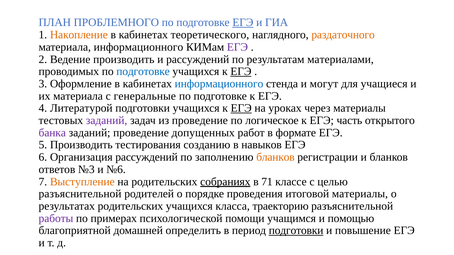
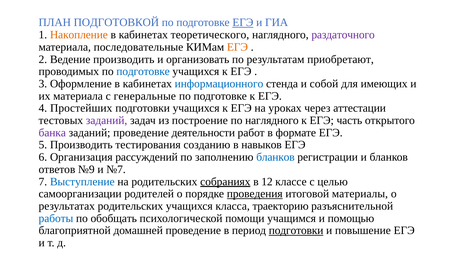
ПРОБЛЕМНОГО: ПРОБЛЕМНОГО -> ПОДГОТОВКОЙ
раздаточного colour: orange -> purple
материала информационного: информационного -> последовательные
ЕГЭ at (237, 47) colour: purple -> orange
и рассуждений: рассуждений -> организовать
материалами: материалами -> приобретают
ЕГЭ at (241, 72) underline: present -> none
могут: могут -> собой
учащиеся: учащиеся -> имеющих
Литературой: Литературой -> Простейших
ЕГЭ at (241, 108) underline: present -> none
через материалы: материалы -> аттестации
из проведение: проведение -> построение
по логическое: логическое -> наглядного
допущенных: допущенных -> деятельности
бланков at (275, 157) colour: orange -> blue
№3: №3 -> №9
№6: №6 -> №7
Выступление colour: orange -> blue
71: 71 -> 12
разъяснительной at (80, 194): разъяснительной -> самоорганизации
проведения underline: none -> present
работы colour: purple -> blue
примерах: примерах -> обобщать
домашней определить: определить -> проведение
